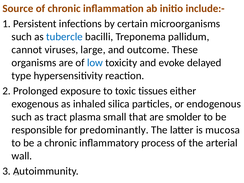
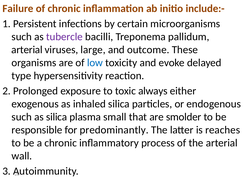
Source: Source -> Failure
tubercle colour: blue -> purple
cannot at (27, 50): cannot -> arterial
tissues: tissues -> always
as tract: tract -> silica
mucosa: mucosa -> reaches
